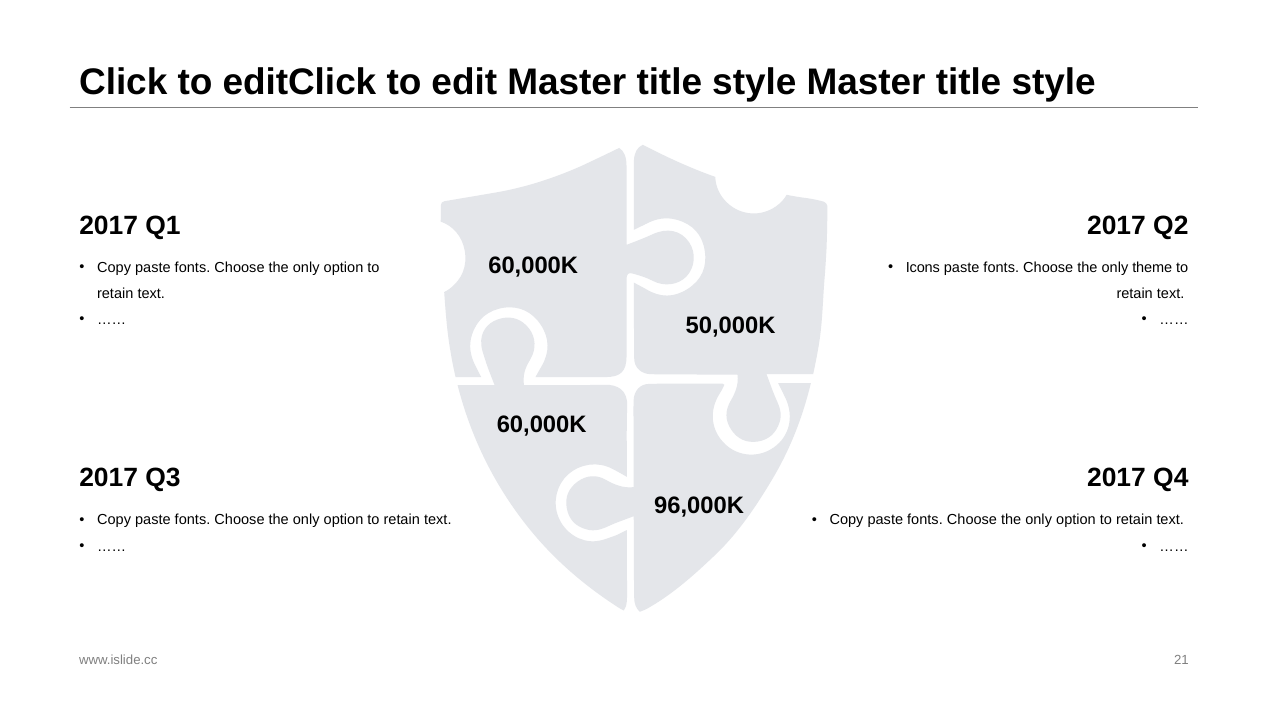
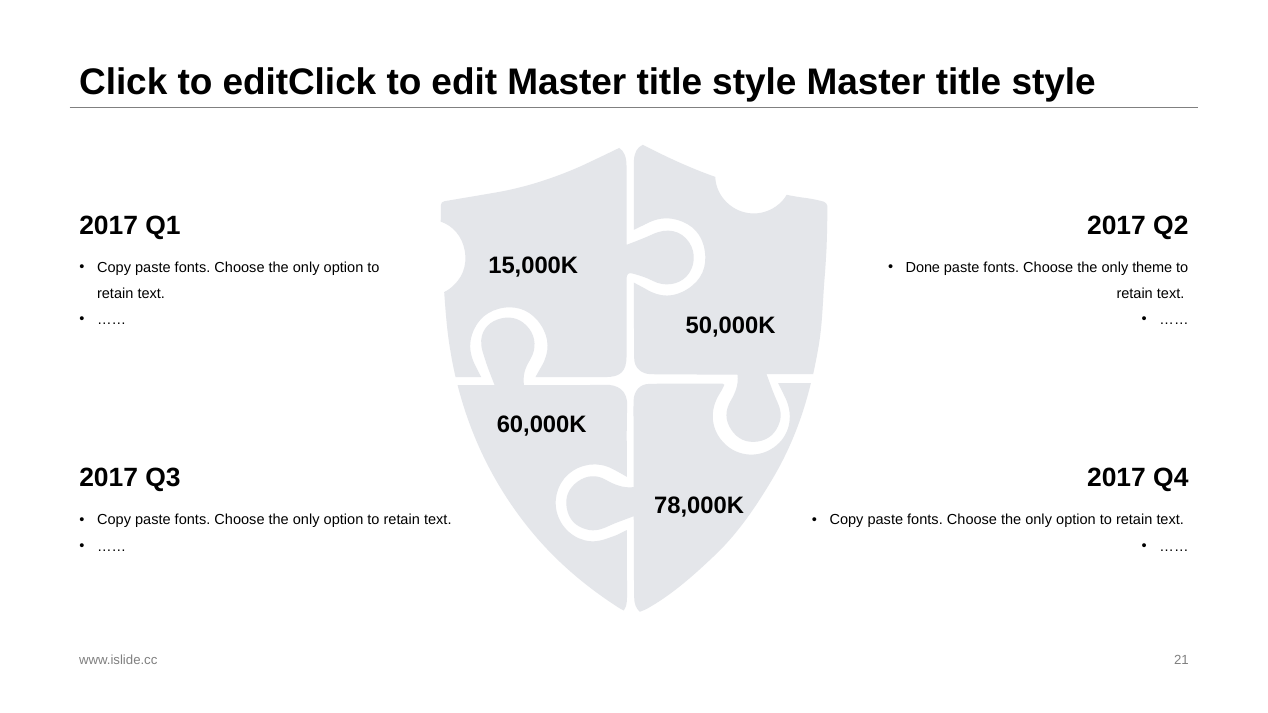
60,000K at (533, 266): 60,000K -> 15,000K
Icons: Icons -> Done
96,000K: 96,000K -> 78,000K
